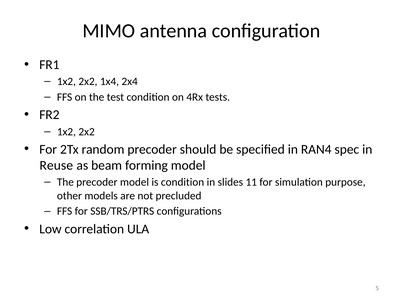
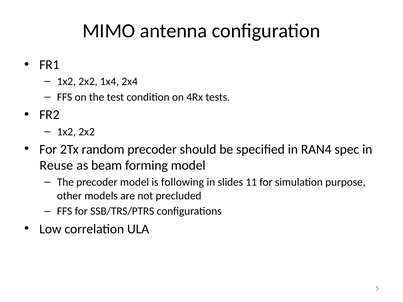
is condition: condition -> following
